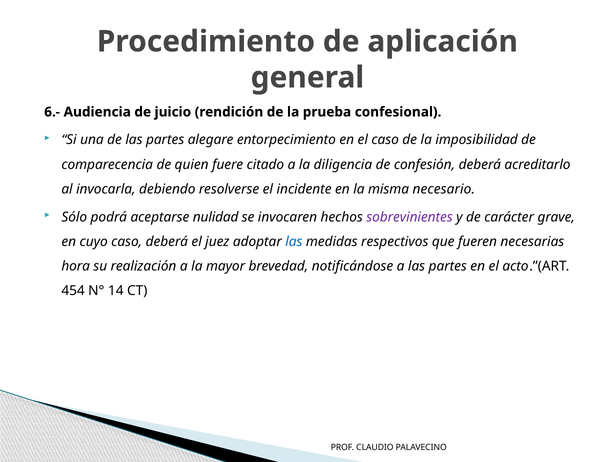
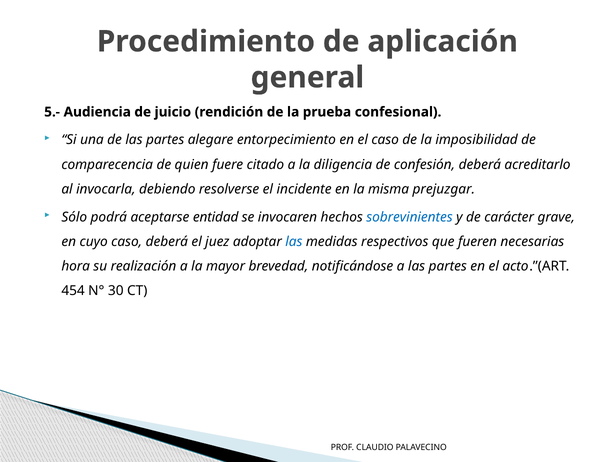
6.-: 6.- -> 5.-
necesario: necesario -> prejuzgar
nulidad: nulidad -> entidad
sobrevinientes colour: purple -> blue
14: 14 -> 30
